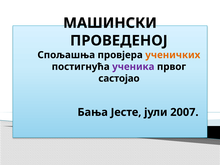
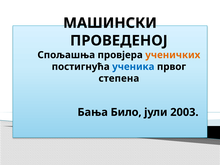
ученика colour: purple -> blue
састојао: састојао -> степена
Јесте: Јесте -> Било
2007: 2007 -> 2003
